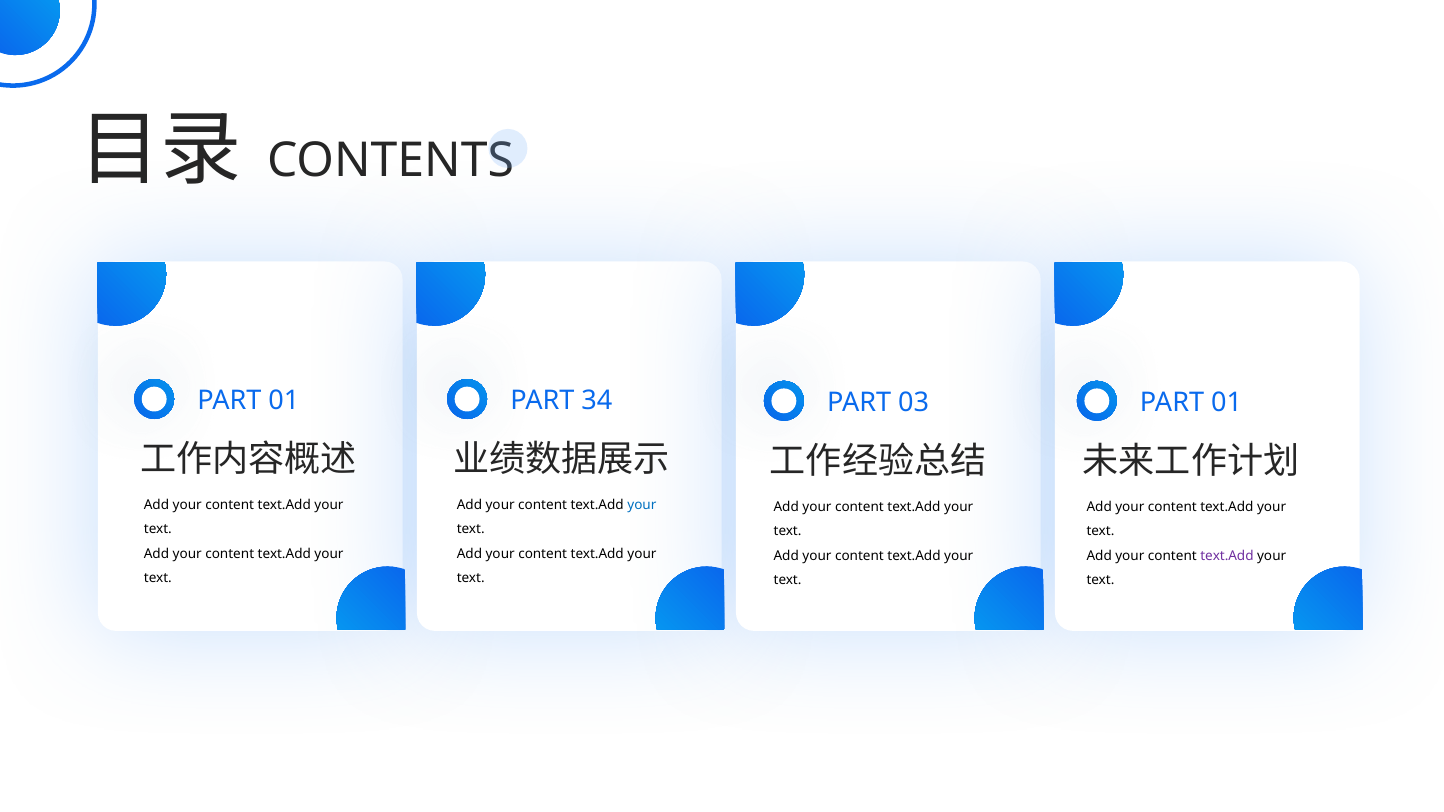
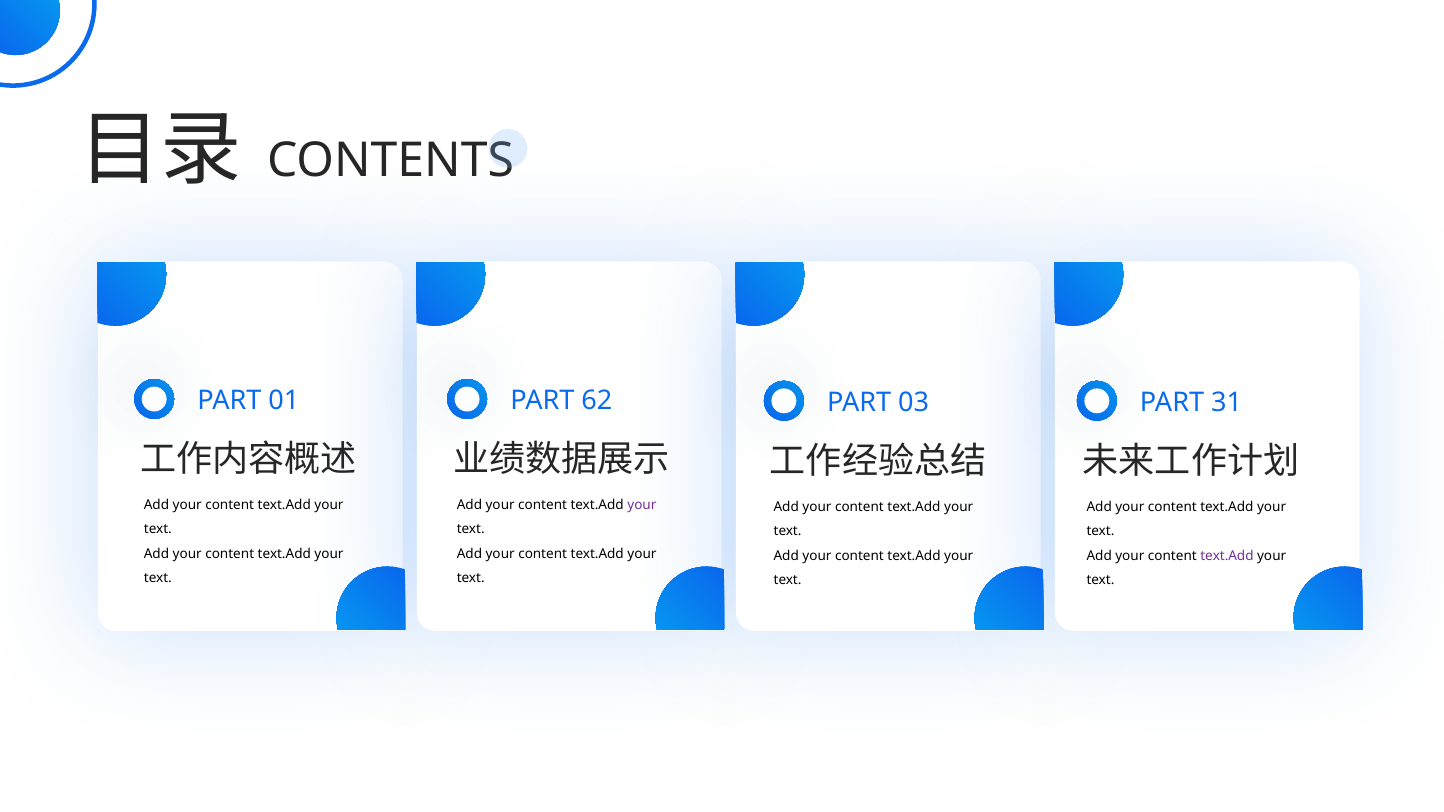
34: 34 -> 62
01 at (1227, 403): 01 -> 31
your at (642, 505) colour: blue -> purple
